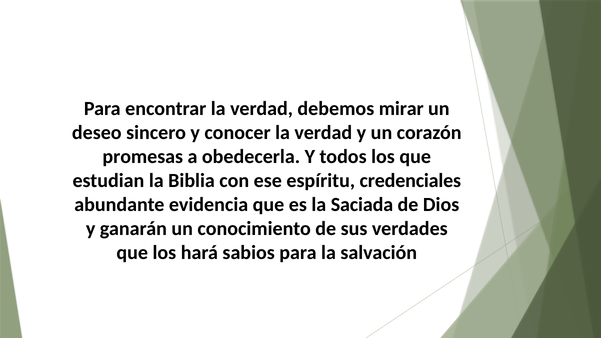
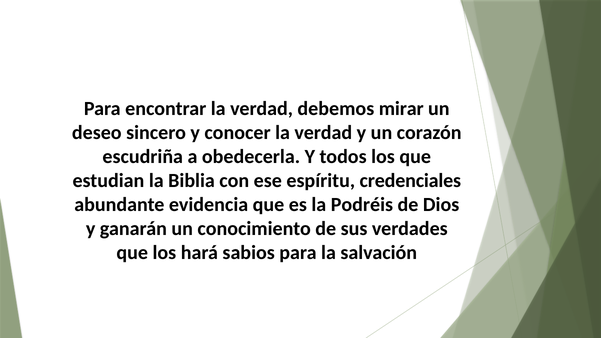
promesas: promesas -> escudriña
Saciada: Saciada -> Podréis
